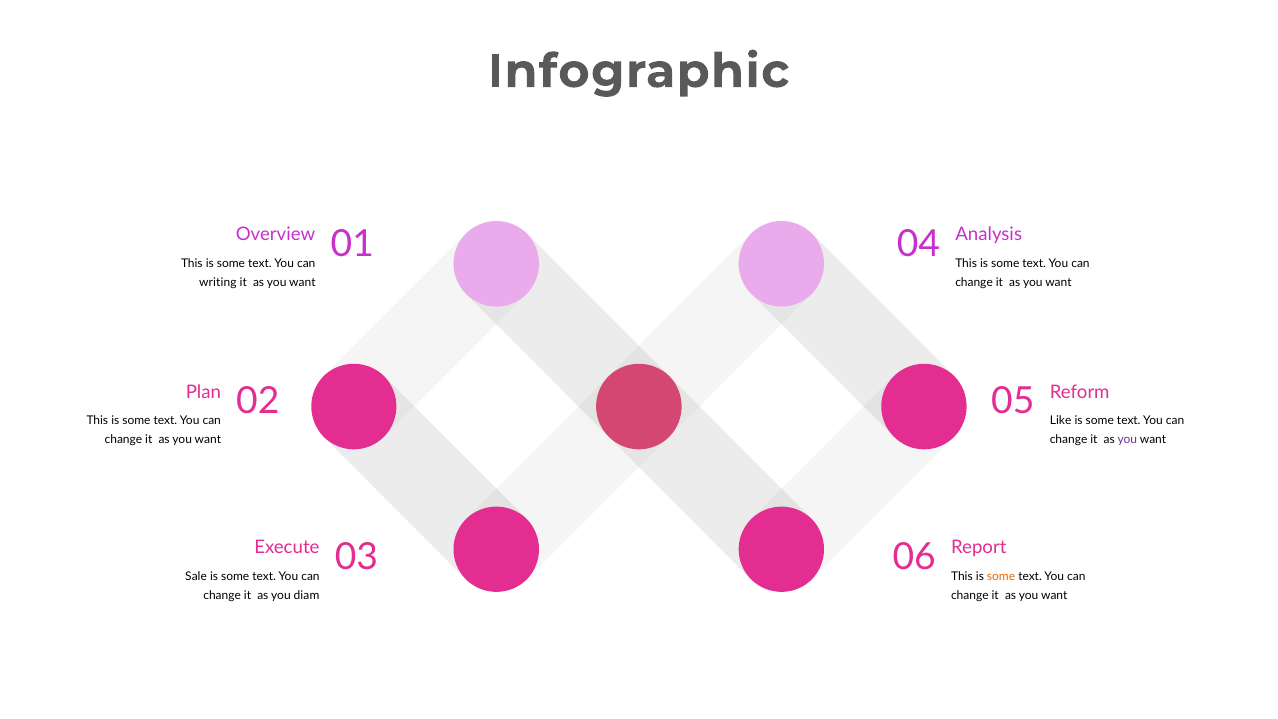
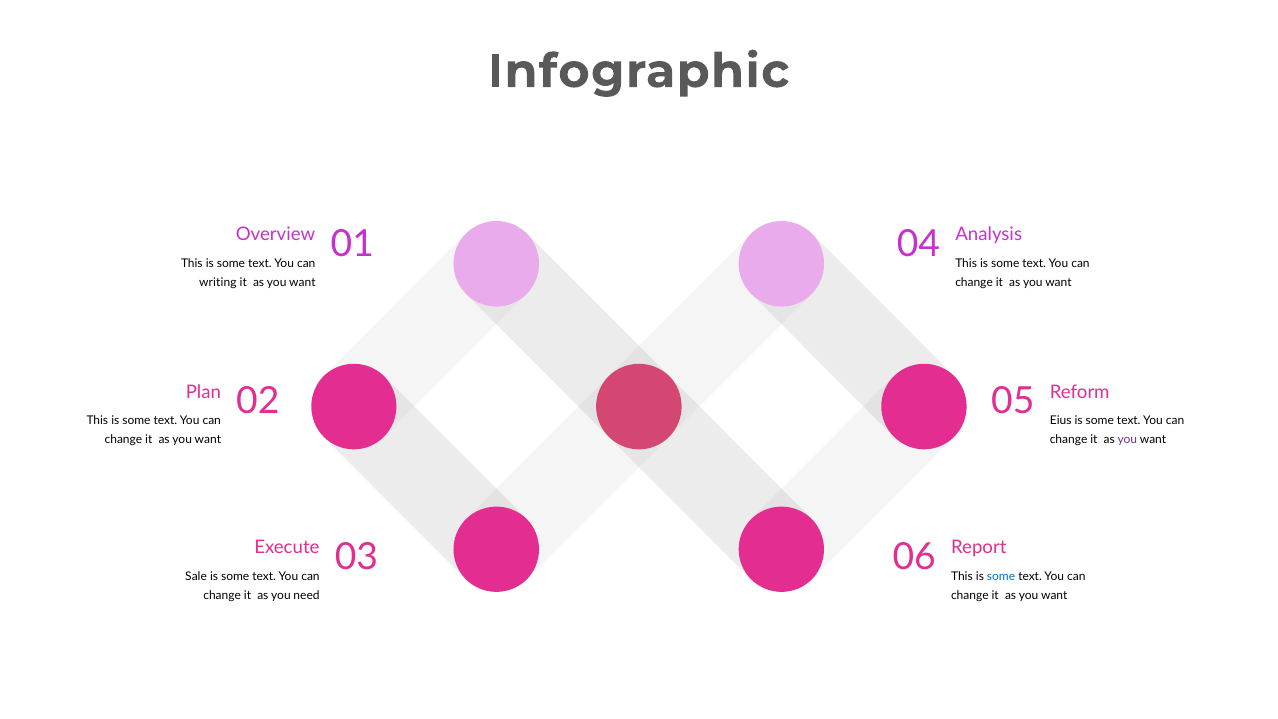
Like: Like -> Eius
some at (1001, 576) colour: orange -> blue
diam: diam -> need
